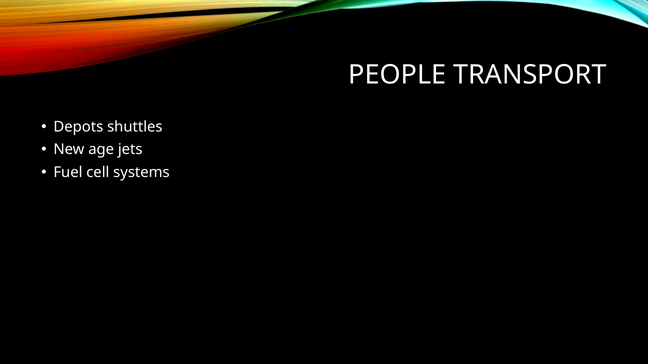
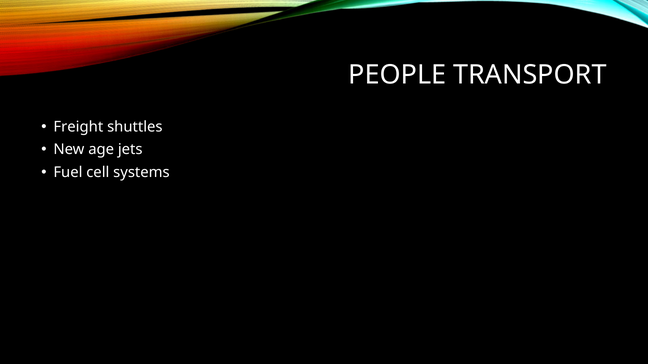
Depots: Depots -> Freight
